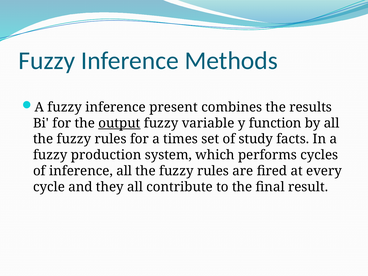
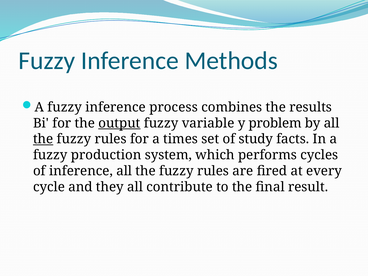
present: present -> process
function: function -> problem
the at (43, 139) underline: none -> present
